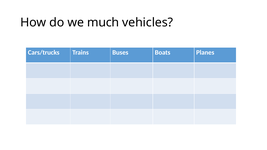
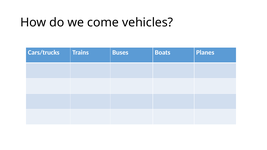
much: much -> come
